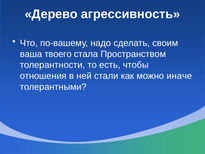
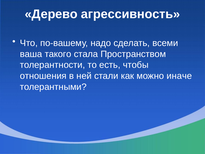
своим: своим -> всеми
твоего: твоего -> такого
